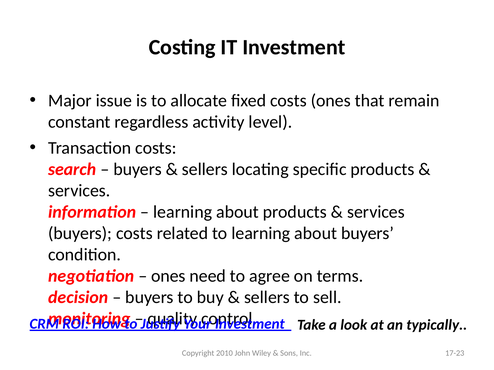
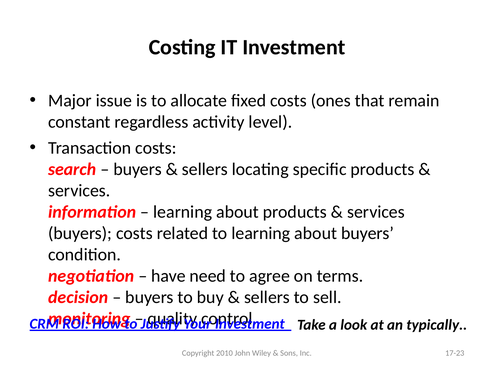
ones at (168, 276): ones -> have
